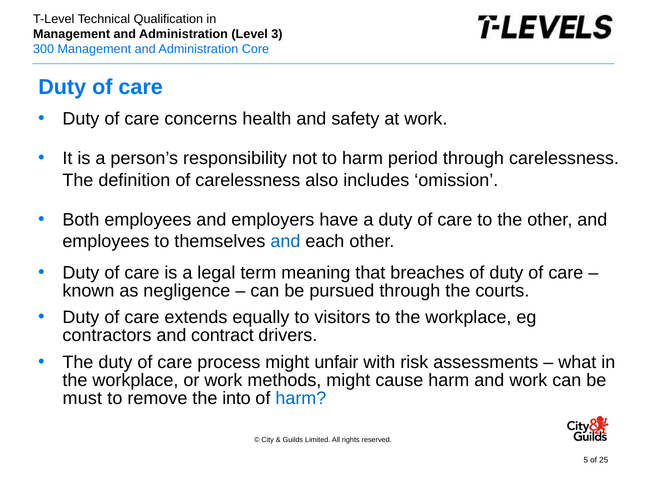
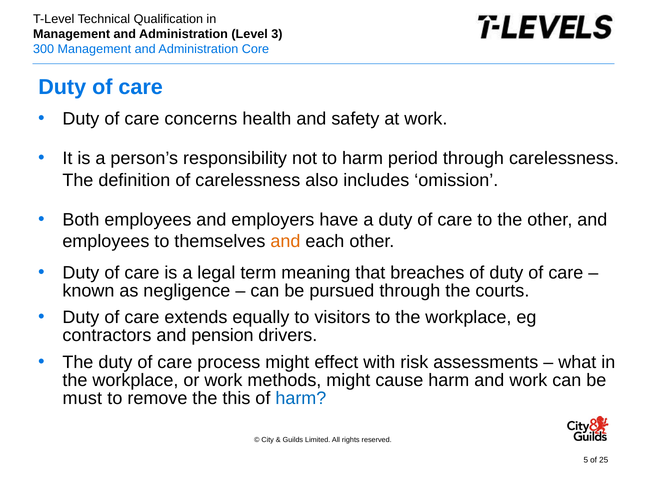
and at (285, 241) colour: blue -> orange
contract: contract -> pension
unfair: unfair -> effect
into: into -> this
